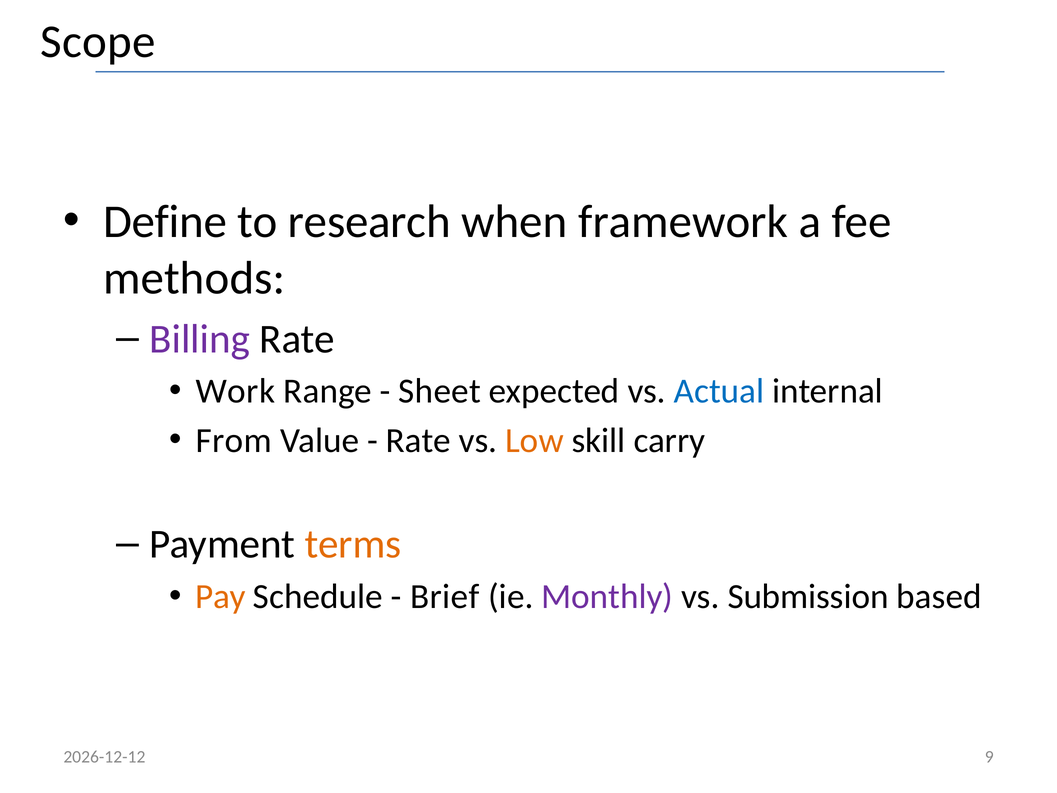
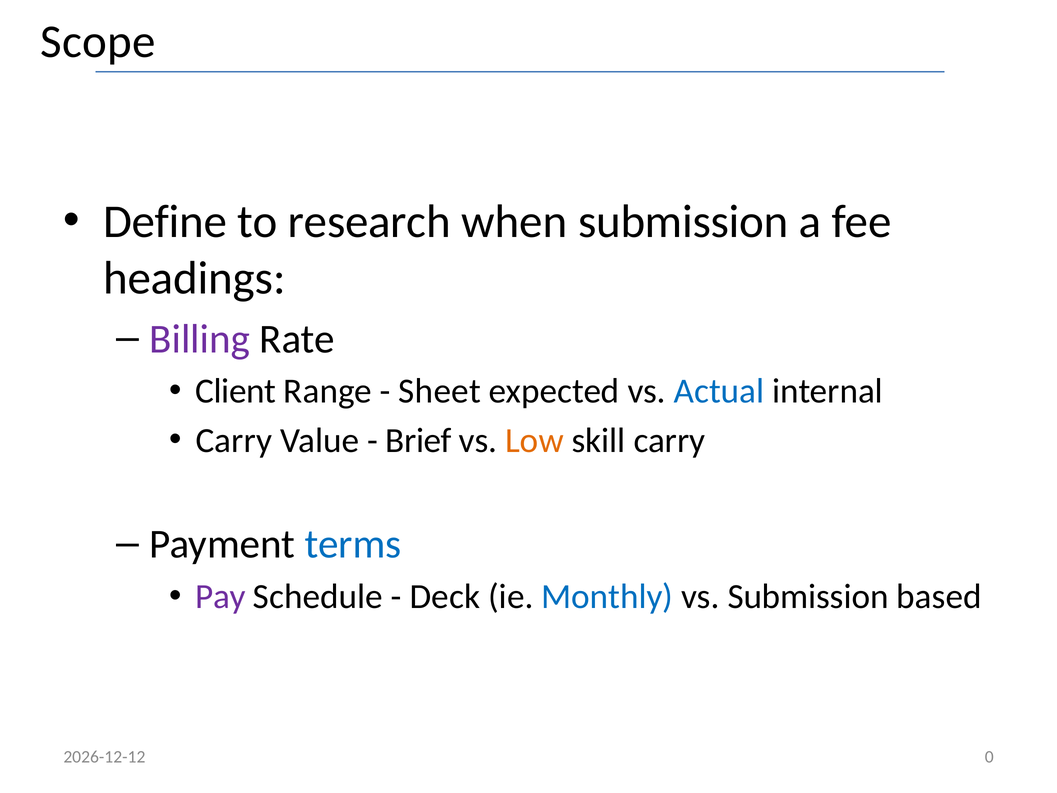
when framework: framework -> submission
methods: methods -> headings
Work: Work -> Client
From at (234, 441): From -> Carry
Rate at (418, 441): Rate -> Brief
terms colour: orange -> blue
Pay colour: orange -> purple
Brief: Brief -> Deck
Monthly colour: purple -> blue
9: 9 -> 0
